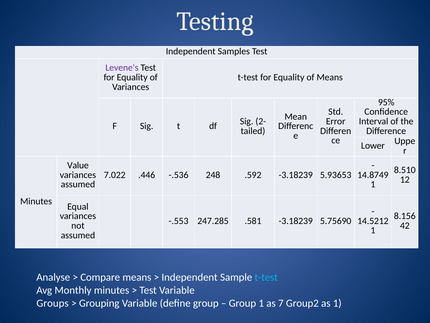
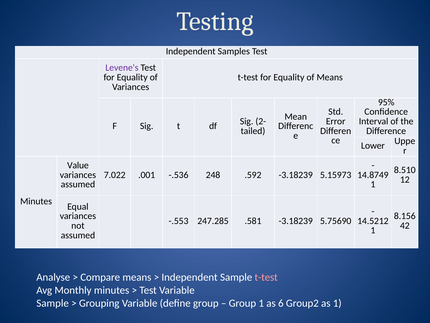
.446: .446 -> .001
5.93653: 5.93653 -> 5.15973
t-test at (266, 277) colour: light blue -> pink
Groups at (53, 303): Groups -> Sample
7: 7 -> 6
